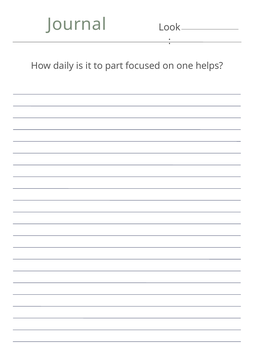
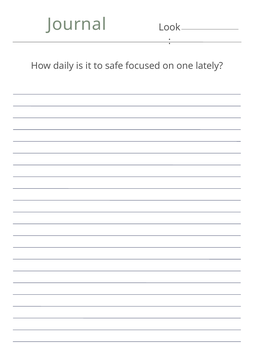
part: part -> safe
helps: helps -> lately
